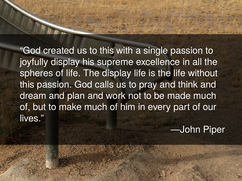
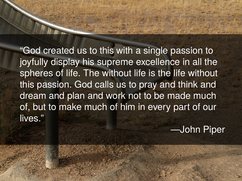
The display: display -> without
